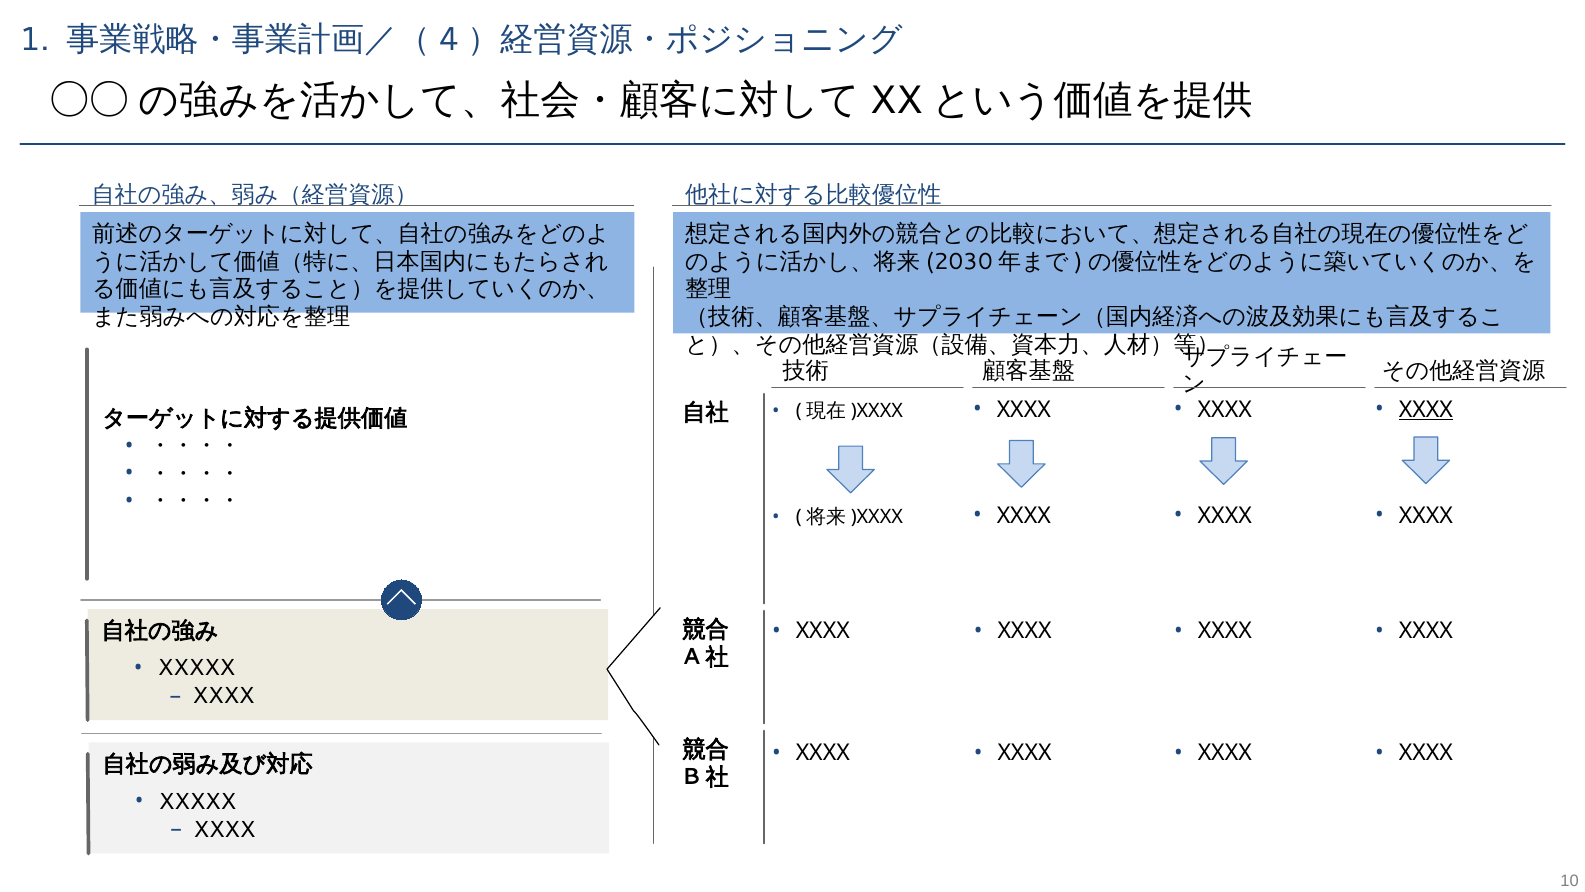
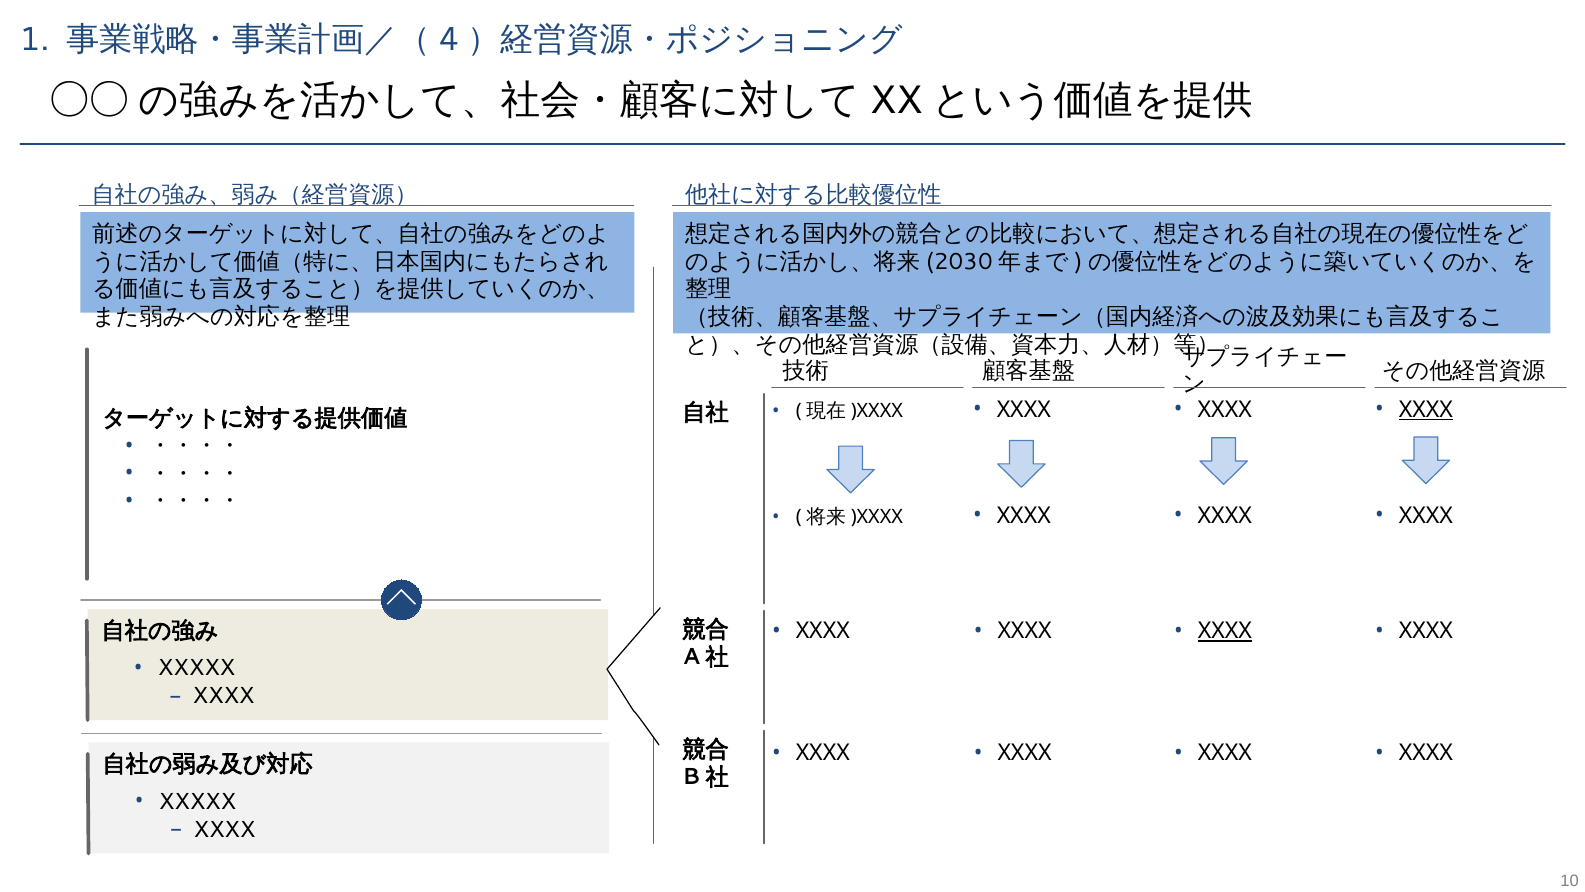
XXXX at (1225, 631) underline: none -> present
